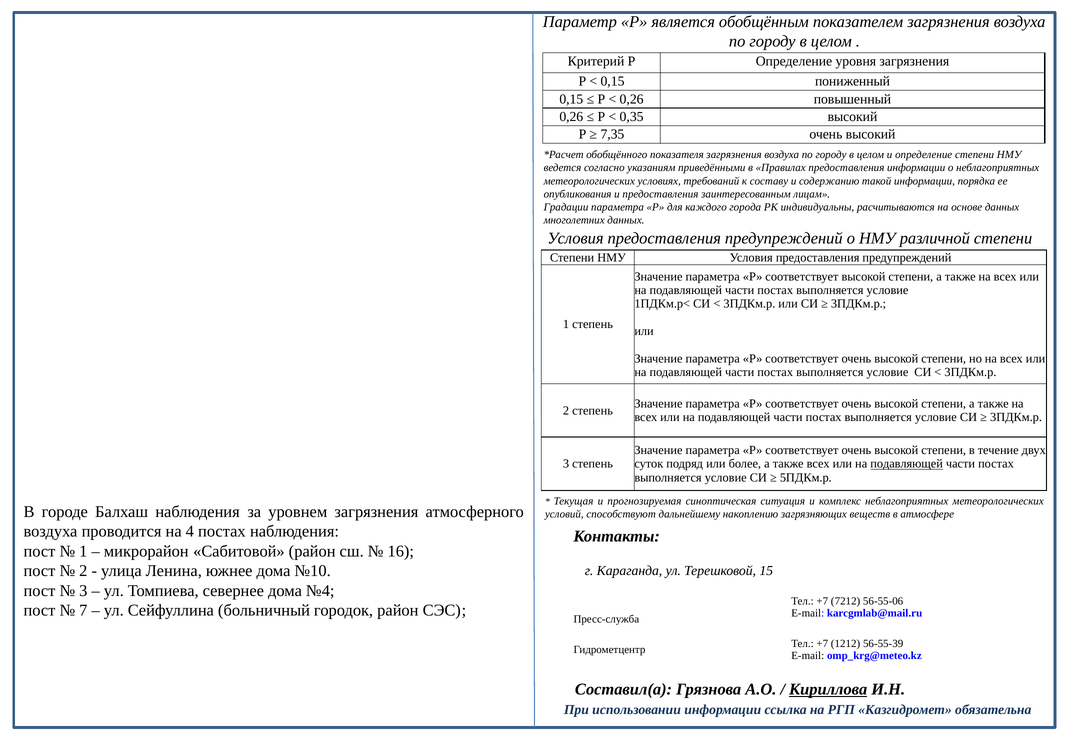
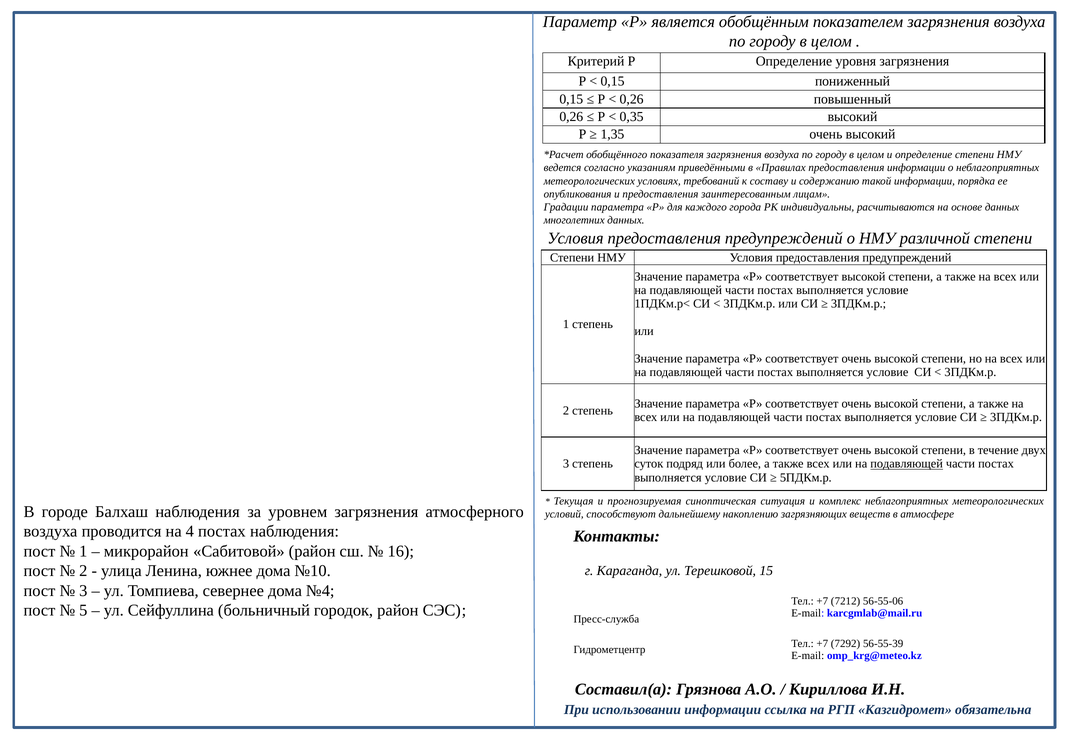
7,35: 7,35 -> 1,35
7: 7 -> 5
1212: 1212 -> 7292
Кириллова underline: present -> none
